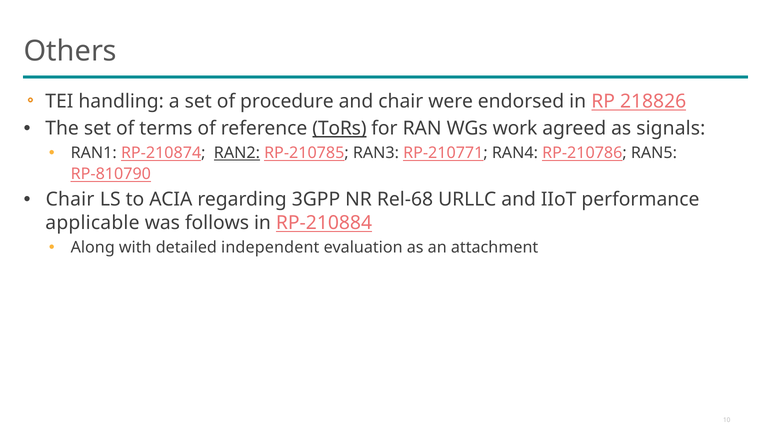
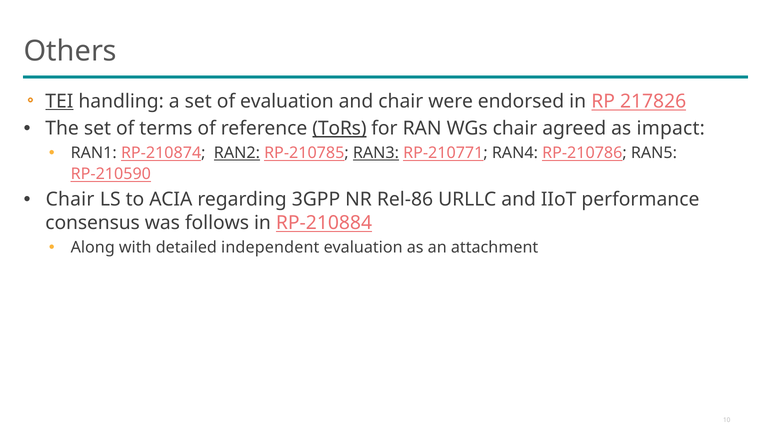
TEI underline: none -> present
of procedure: procedure -> evaluation
218826: 218826 -> 217826
WGs work: work -> chair
signals: signals -> impact
RAN3 underline: none -> present
RP-810790: RP-810790 -> RP-210590
Rel-68: Rel-68 -> Rel-86
applicable: applicable -> consensus
